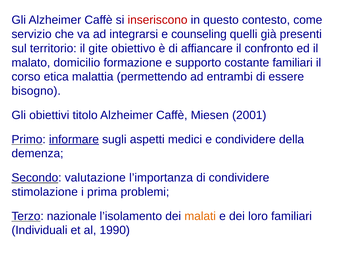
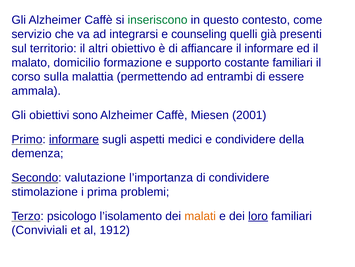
inseriscono colour: red -> green
gite: gite -> altri
il confronto: confronto -> informare
etica: etica -> sulla
bisogno: bisogno -> ammala
titolo: titolo -> sono
nazionale: nazionale -> psicologo
loro underline: none -> present
Individuali: Individuali -> Conviviali
1990: 1990 -> 1912
